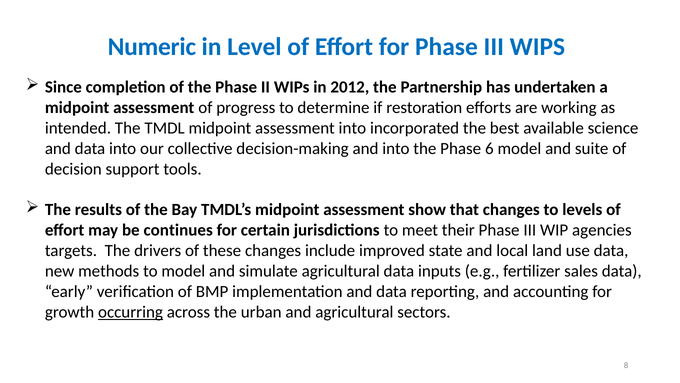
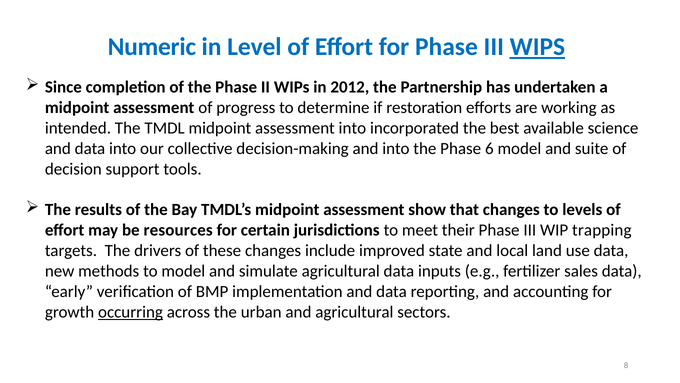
WIPS at (537, 47) underline: none -> present
continues: continues -> resources
agencies: agencies -> trapping
